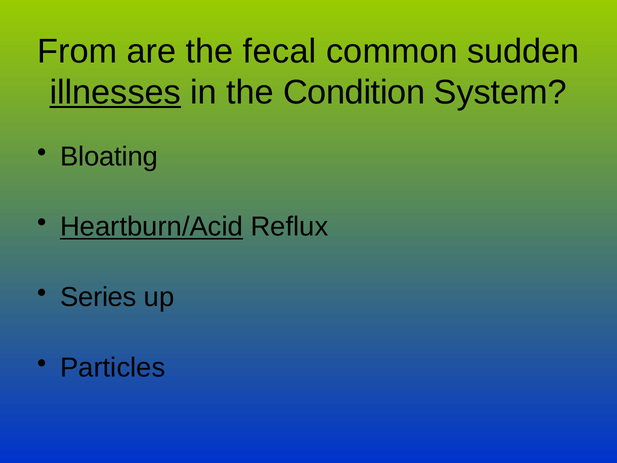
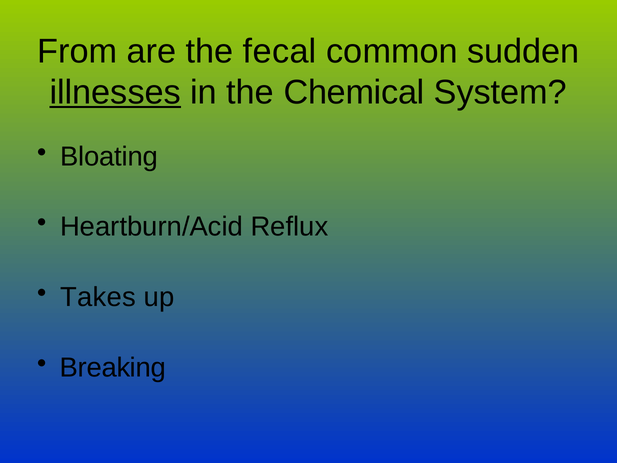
Condition: Condition -> Chemical
Heartburn/Acid underline: present -> none
Series: Series -> Takes
Particles: Particles -> Breaking
